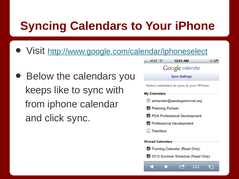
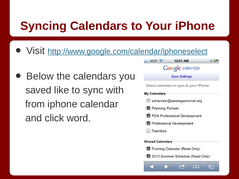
keeps: keeps -> saved
click sync: sync -> word
